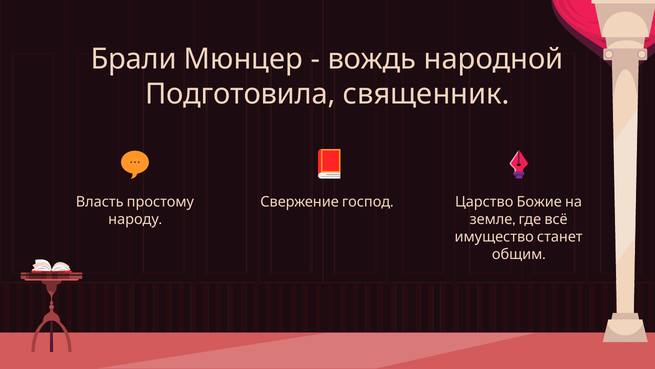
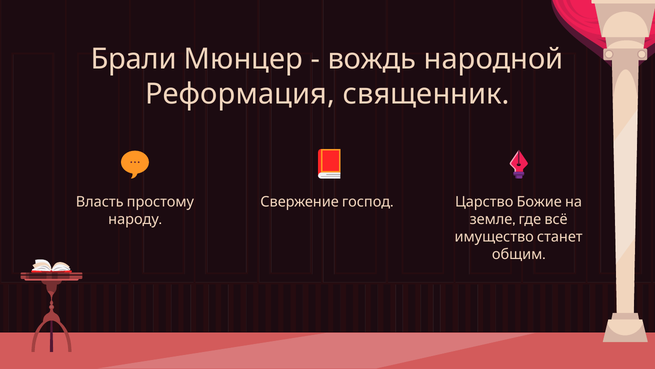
Подготовила: Подготовила -> Реформация
